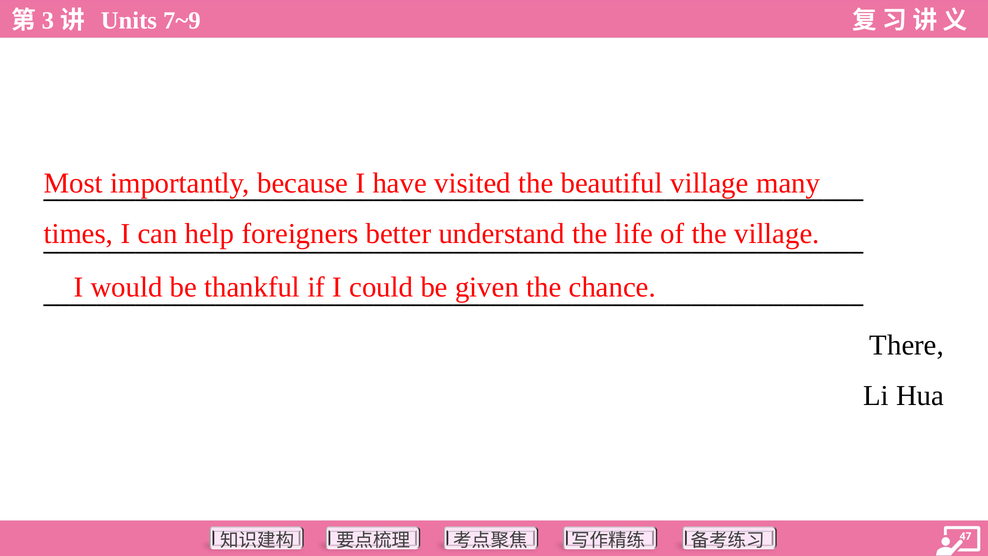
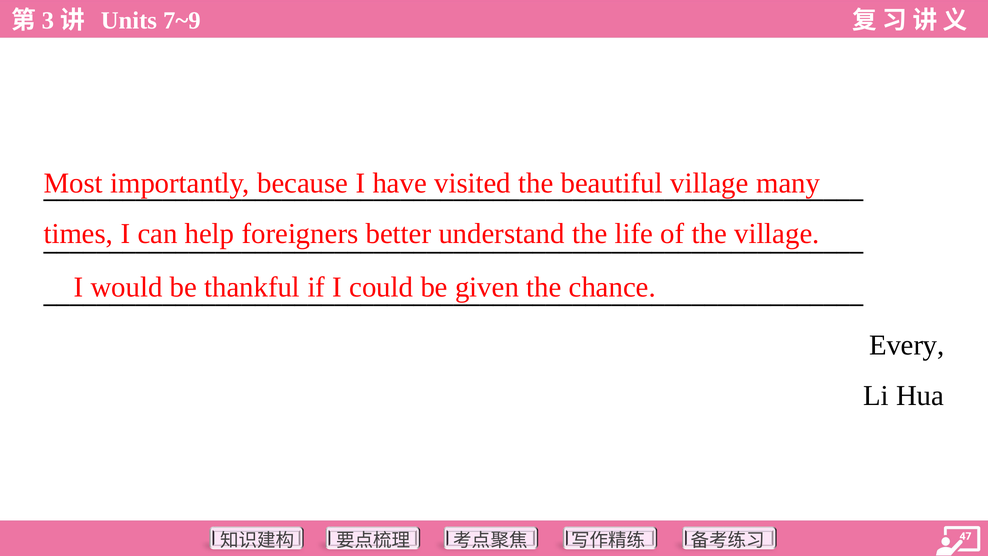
There: There -> Every
